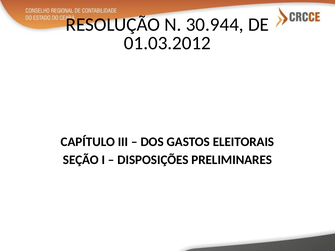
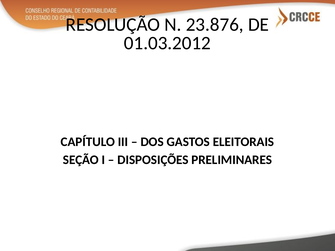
30.944: 30.944 -> 23.876
